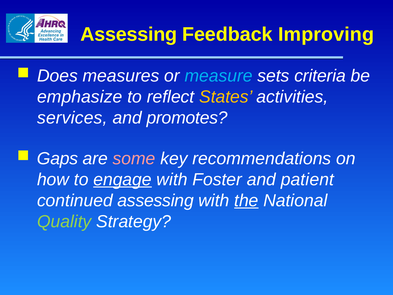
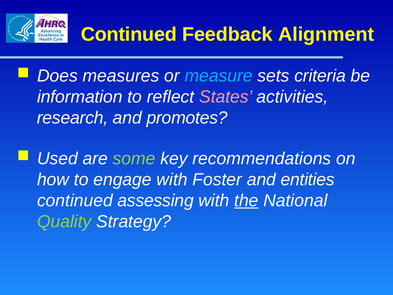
Assessing at (129, 34): Assessing -> Continued
Improving: Improving -> Alignment
emphasize: emphasize -> information
States colour: yellow -> pink
services: services -> research
Gaps: Gaps -> Used
some colour: pink -> light green
engage underline: present -> none
patient: patient -> entities
